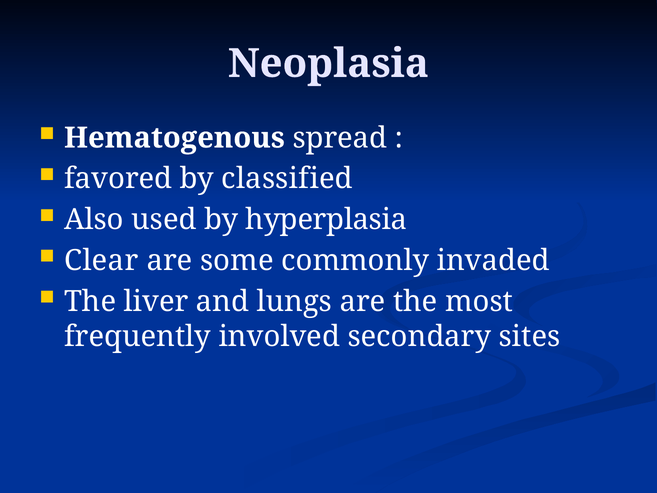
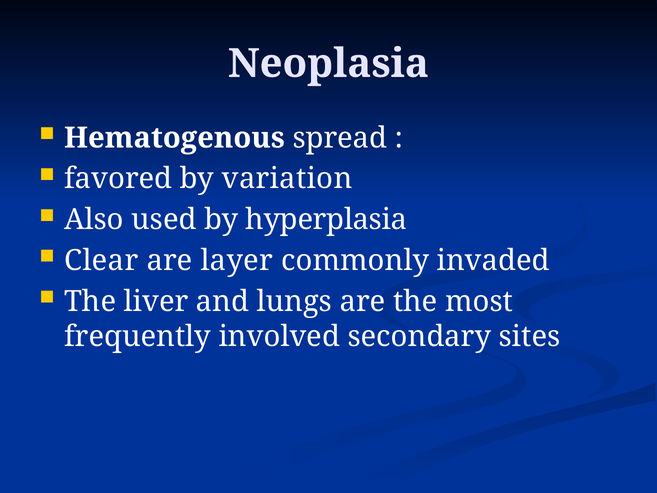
classified: classified -> variation
some: some -> layer
